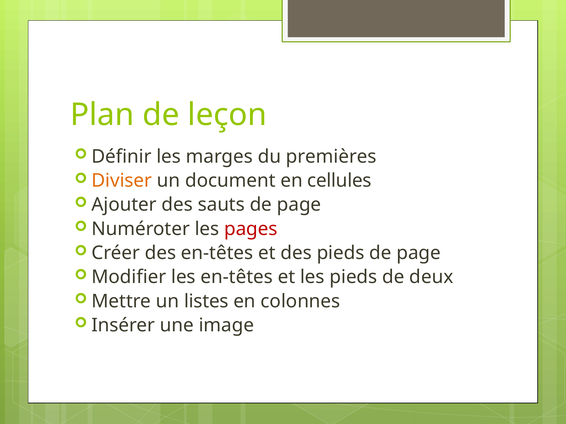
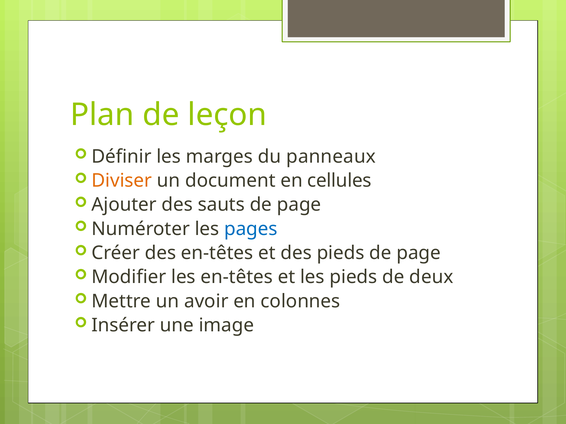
premières: premières -> panneaux
pages colour: red -> blue
listes: listes -> avoir
